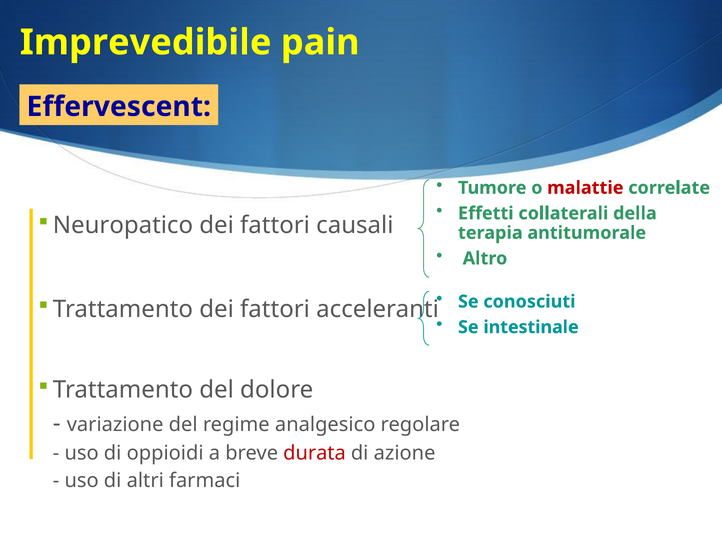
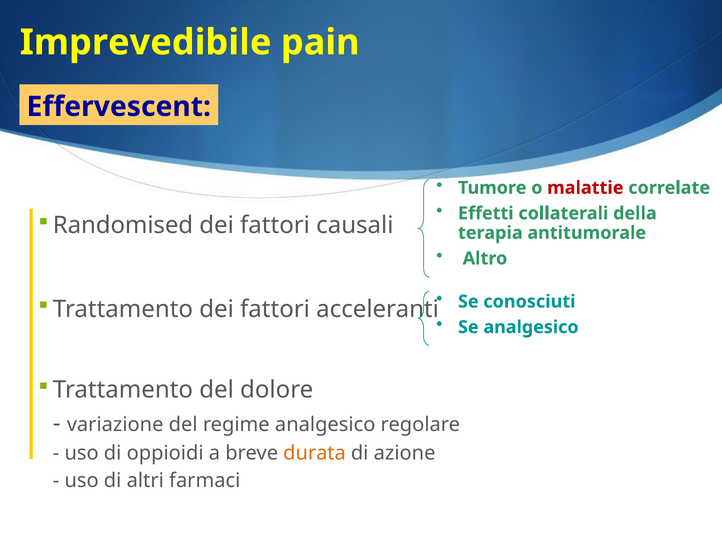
Neuropatico: Neuropatico -> Randomised
Se intestinale: intestinale -> analgesico
durata colour: red -> orange
